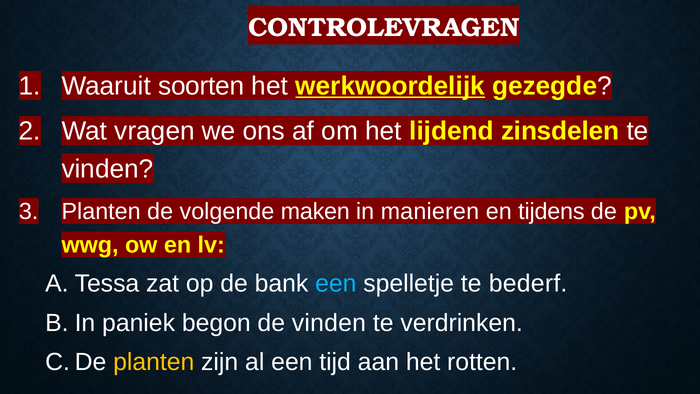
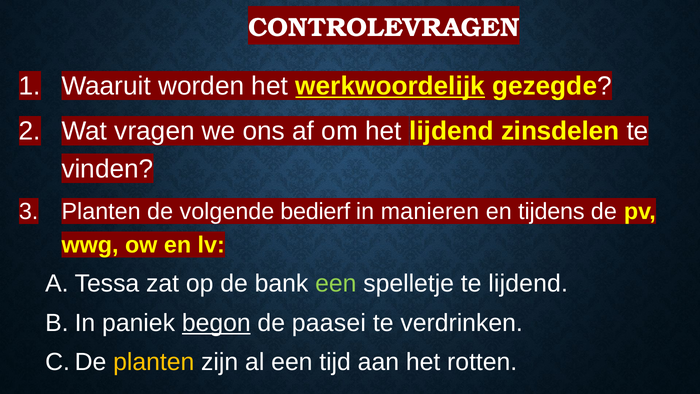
soorten: soorten -> worden
maken: maken -> bedierf
een at (336, 283) colour: light blue -> light green
te bederf: bederf -> lijdend
begon underline: none -> present
de vinden: vinden -> paasei
